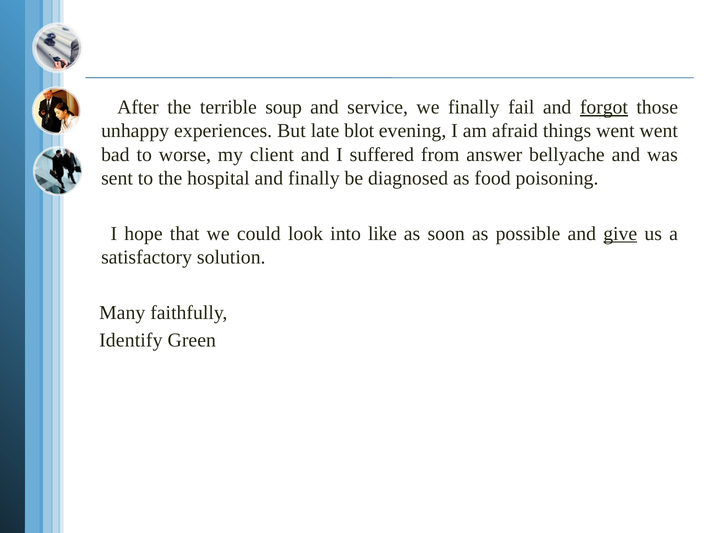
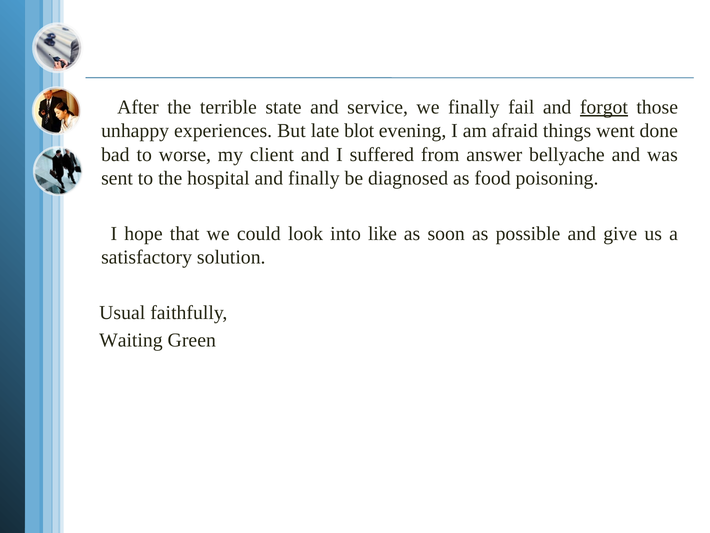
soup: soup -> state
went went: went -> done
give underline: present -> none
Many: Many -> Usual
Identify: Identify -> Waiting
